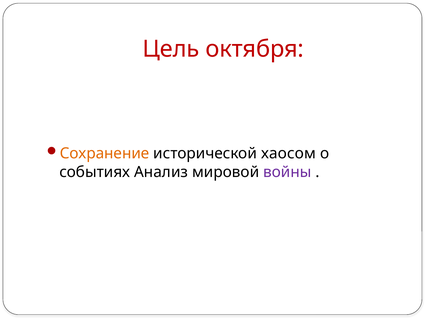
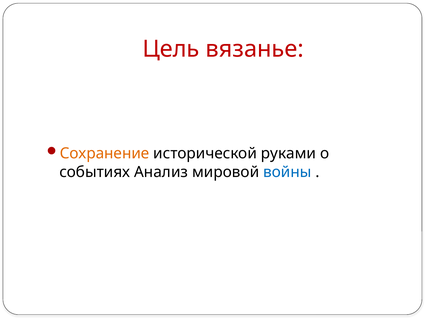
октября: октября -> вязанье
хаосом: хаосом -> руками
войны colour: purple -> blue
